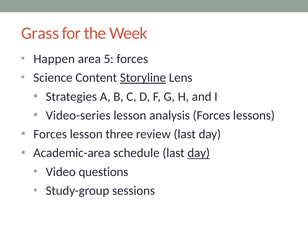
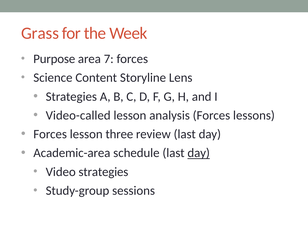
Happen: Happen -> Purpose
5: 5 -> 7
Storyline underline: present -> none
Video-series: Video-series -> Video-called
Video questions: questions -> strategies
